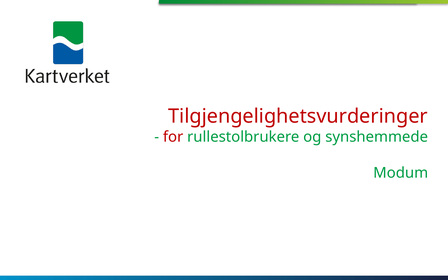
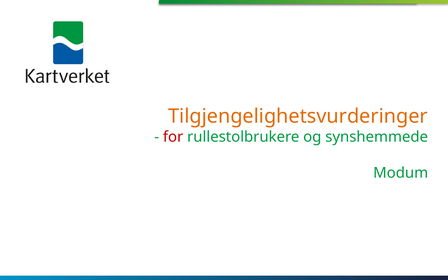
Tilgjengelighetsvurderinger colour: red -> orange
